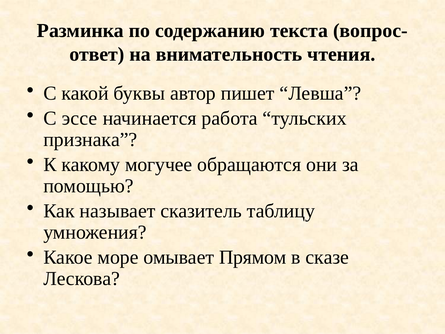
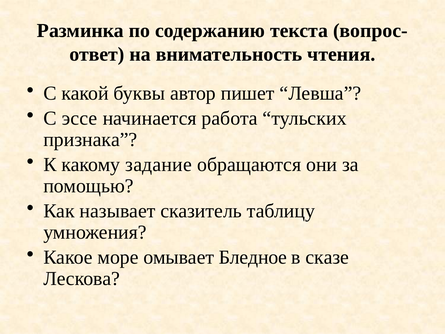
могучее: могучее -> задание
Прямом: Прямом -> Бледное
